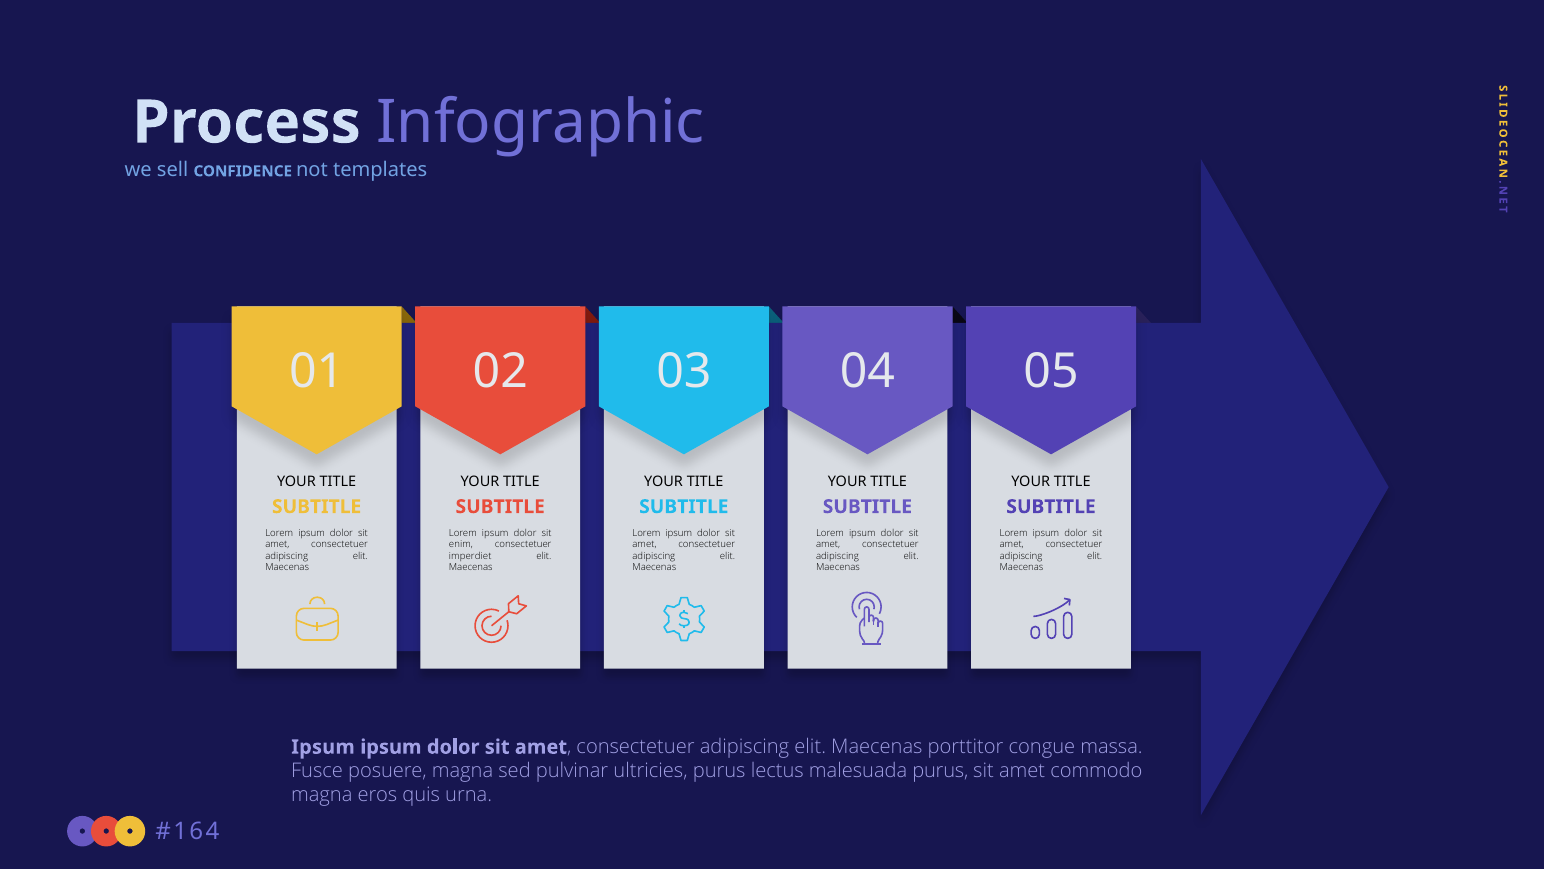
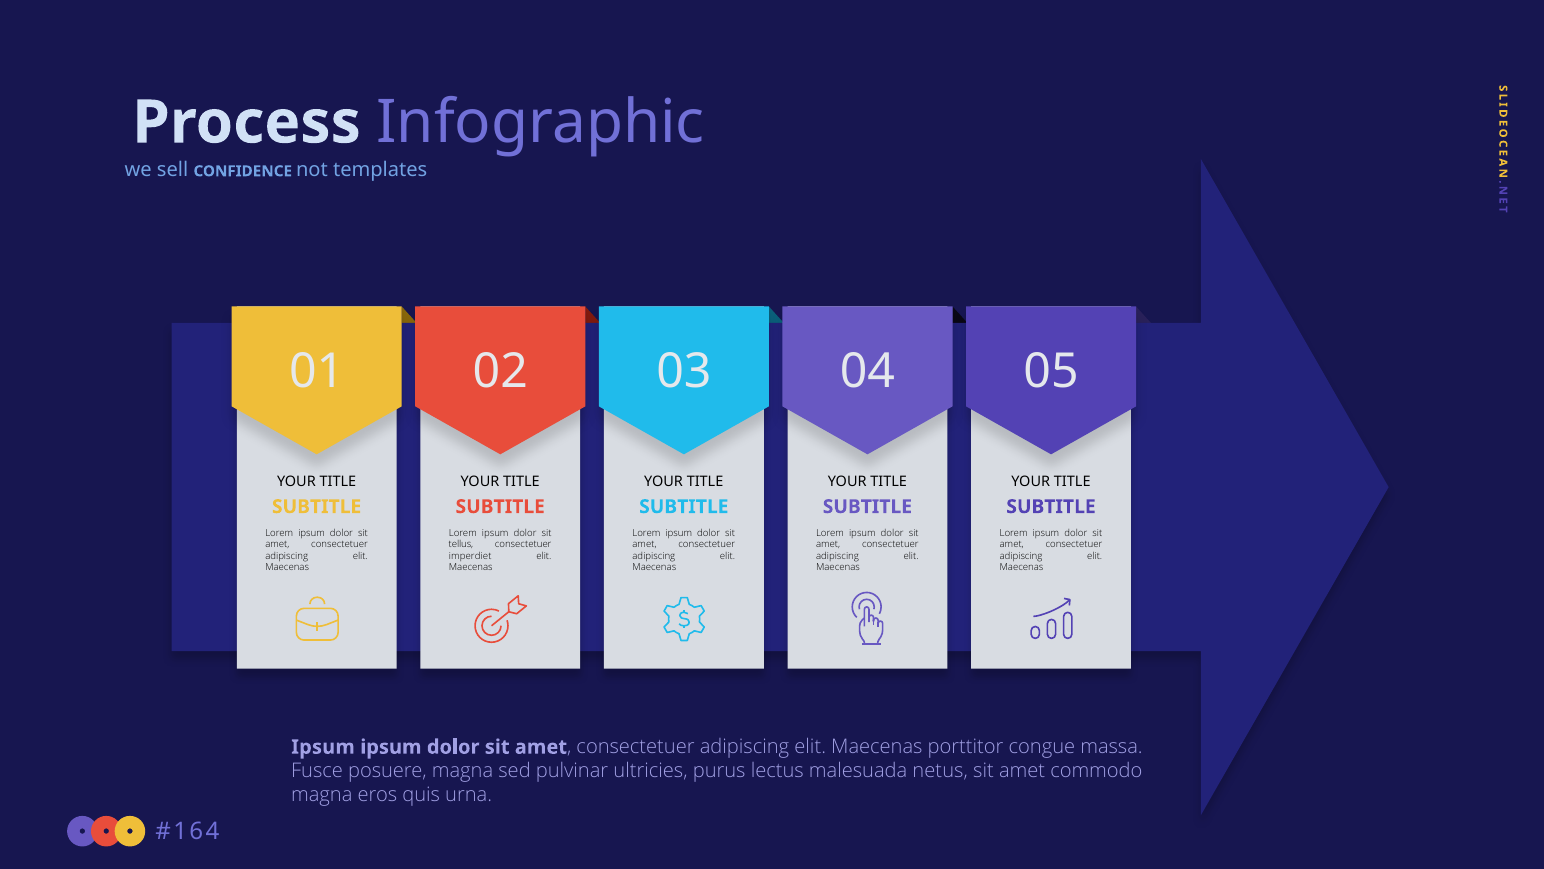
enim: enim -> tellus
malesuada purus: purus -> netus
